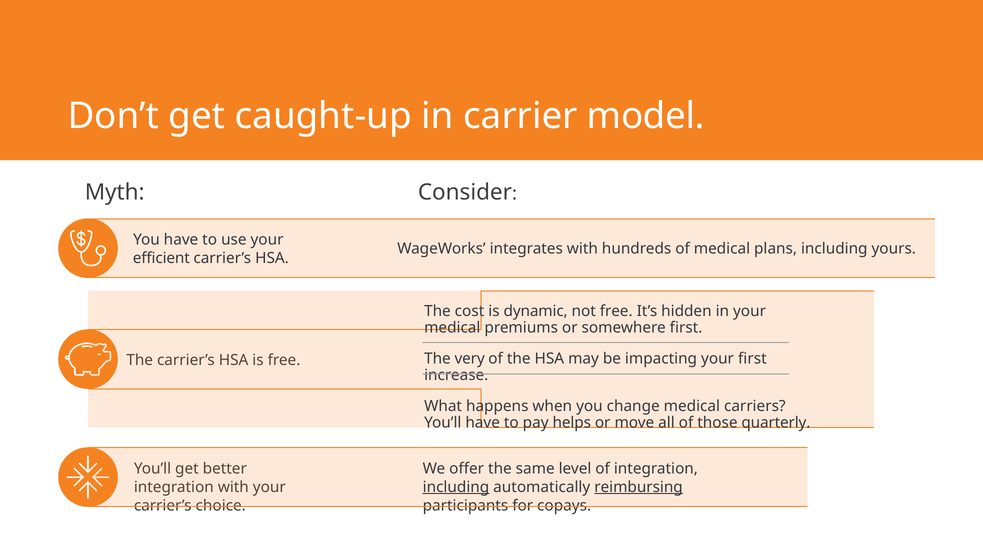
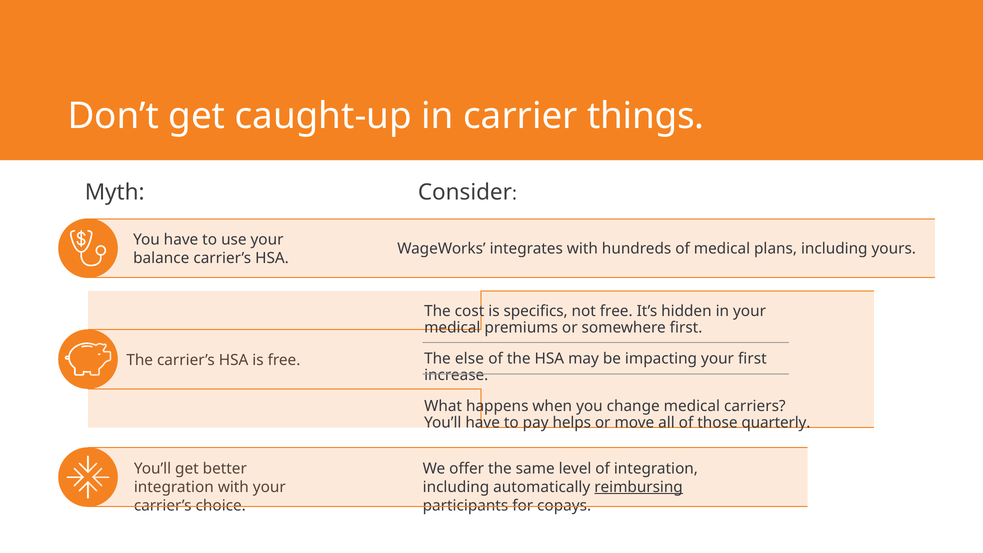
model: model -> things
efficient: efficient -> balance
dynamic: dynamic -> specifics
very: very -> else
including at (456, 487) underline: present -> none
